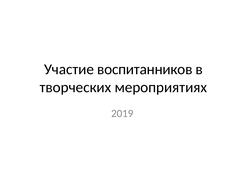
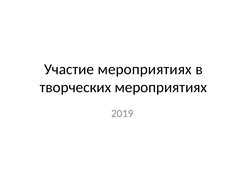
Участие воспитанников: воспитанников -> мероприятиях
